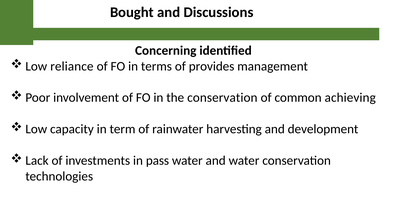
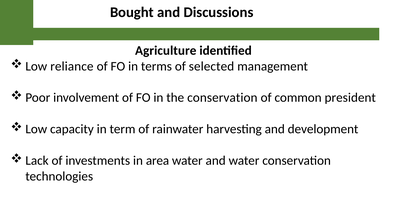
Concerning: Concerning -> Agriculture
provides: provides -> selected
achieving: achieving -> president
pass: pass -> area
